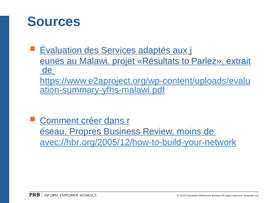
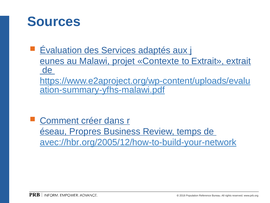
Résultats: Résultats -> Contexte
to Parlez: Parlez -> Extrait
moins: moins -> temps
